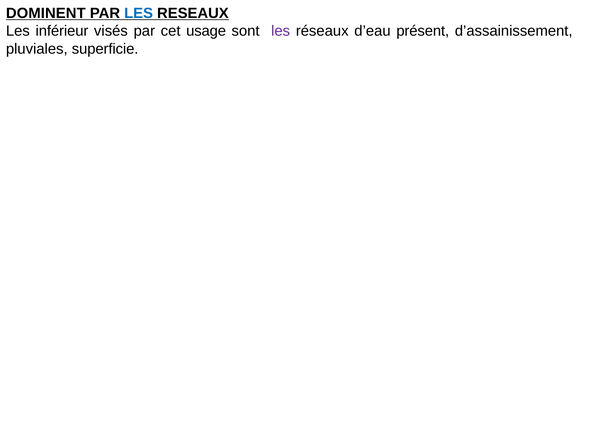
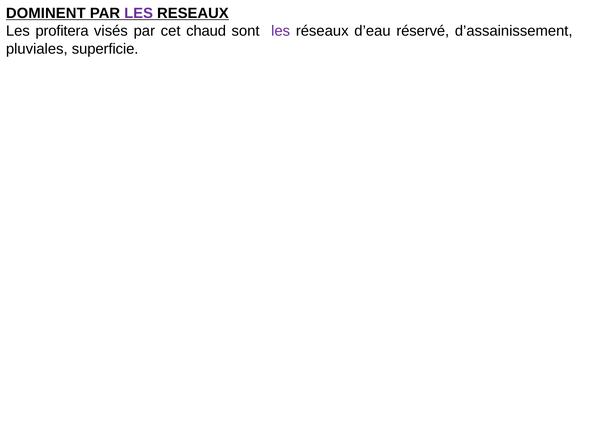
LES at (139, 13) colour: blue -> purple
inférieur: inférieur -> profitera
usage: usage -> chaud
présent: présent -> réservé
